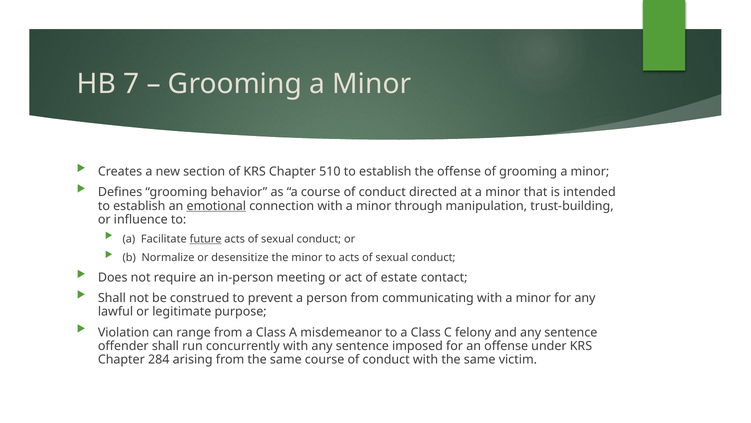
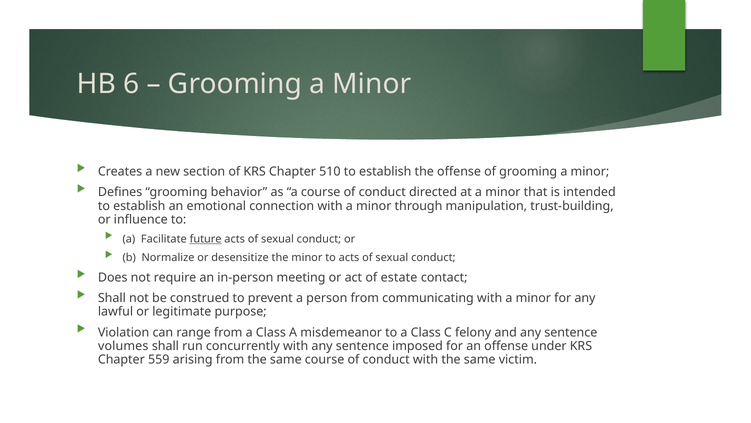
7: 7 -> 6
emotional underline: present -> none
offender: offender -> volumes
284: 284 -> 559
